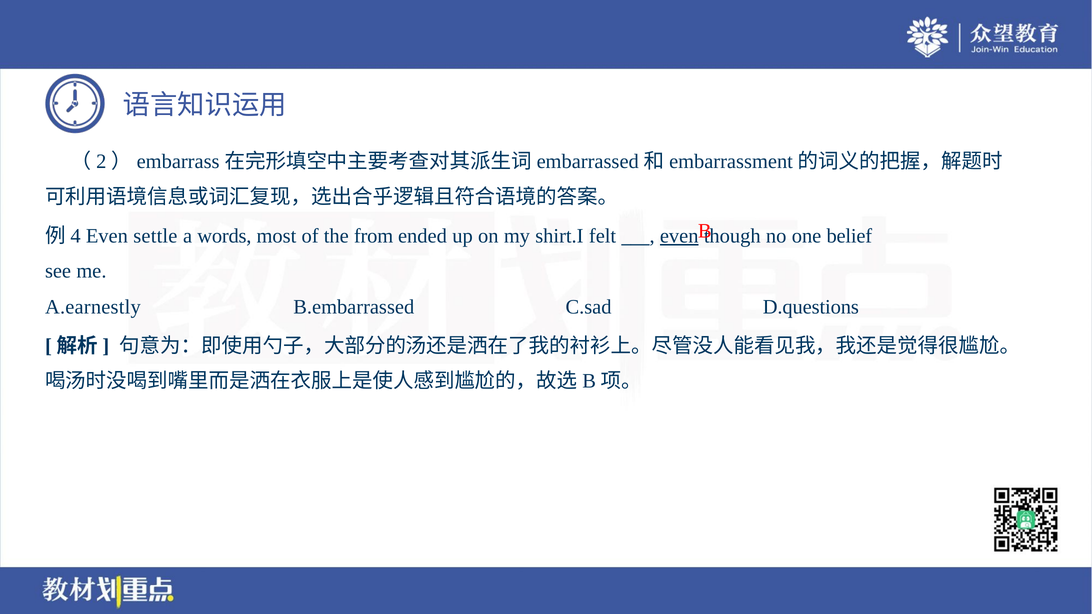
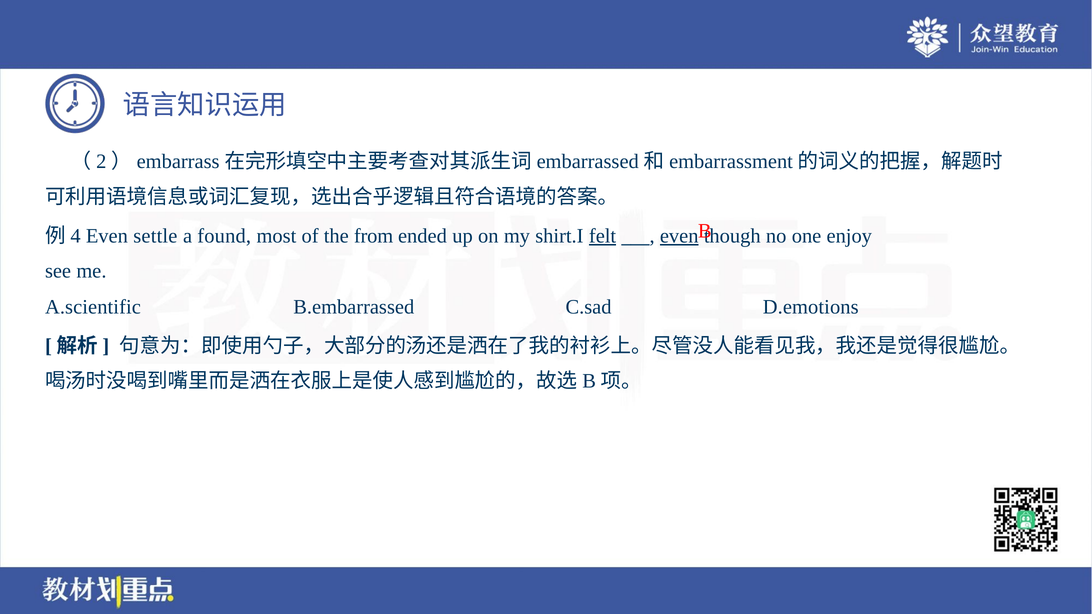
words: words -> found
felt underline: none -> present
belief: belief -> enjoy
A.earnestly: A.earnestly -> A.scientific
D.questions: D.questions -> D.emotions
